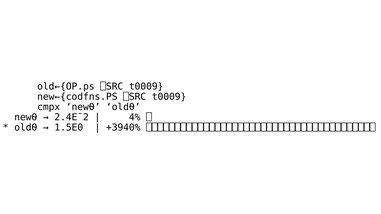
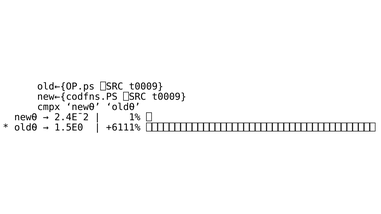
4%: 4% -> 1%
+3940%: +3940% -> +6111%
